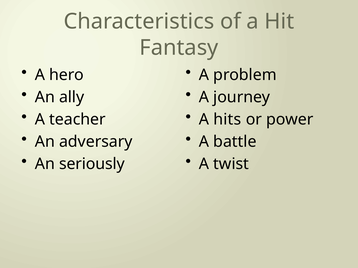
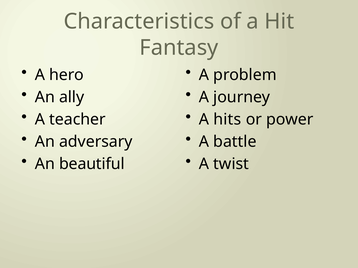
seriously: seriously -> beautiful
